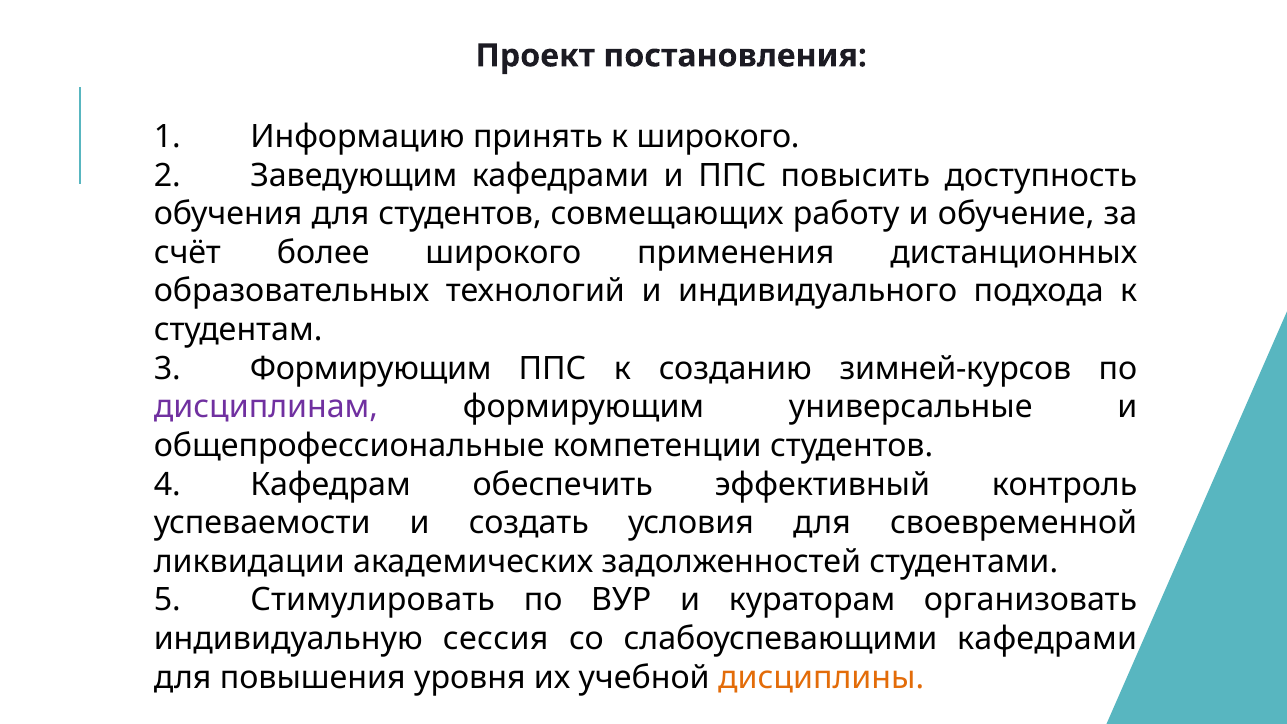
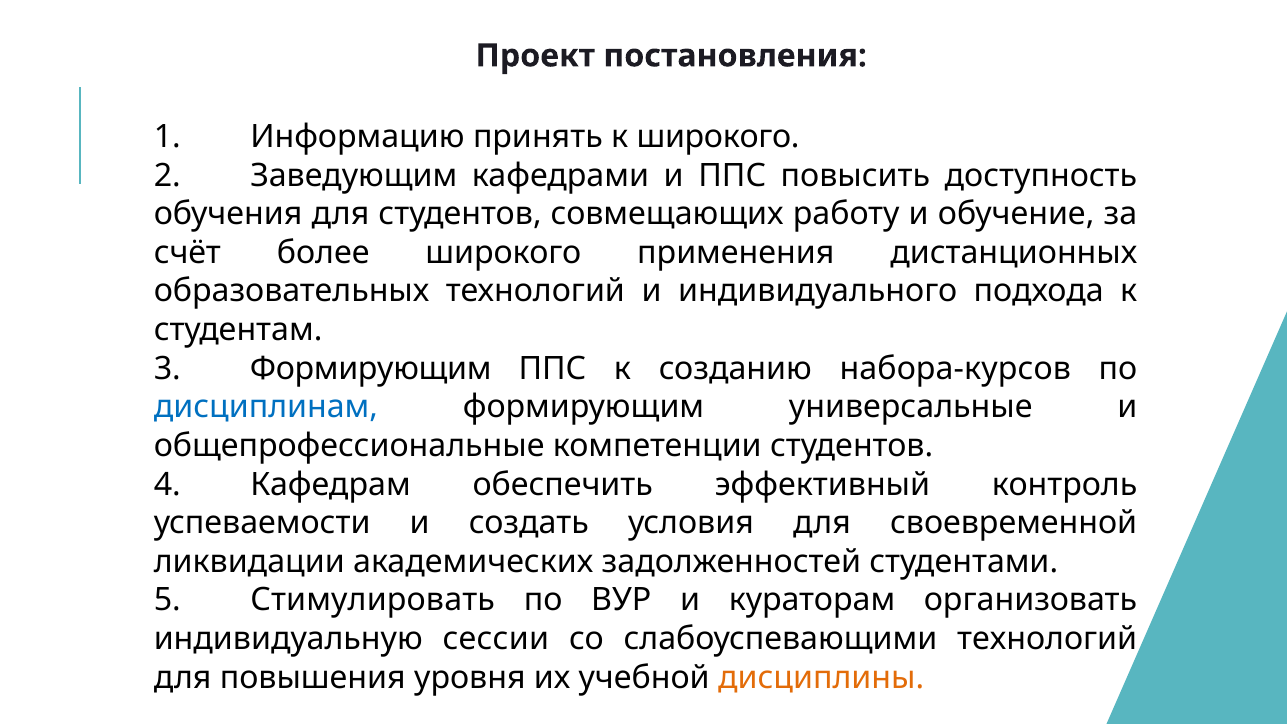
зимней‑курсов: зимней‑курсов -> набора‑курсов
дисциплинам colour: purple -> blue
сессия: сессия -> сессии
слабоуспевающими кафедрами: кафедрами -> технологий
